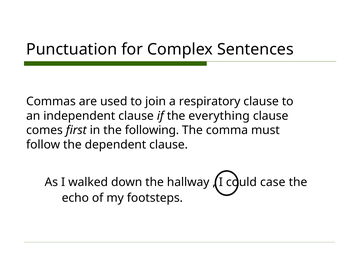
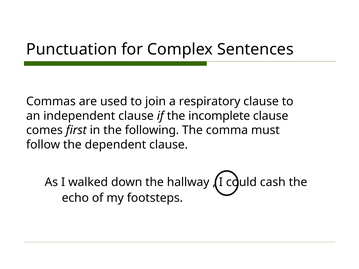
everything: everything -> incomplete
case: case -> cash
